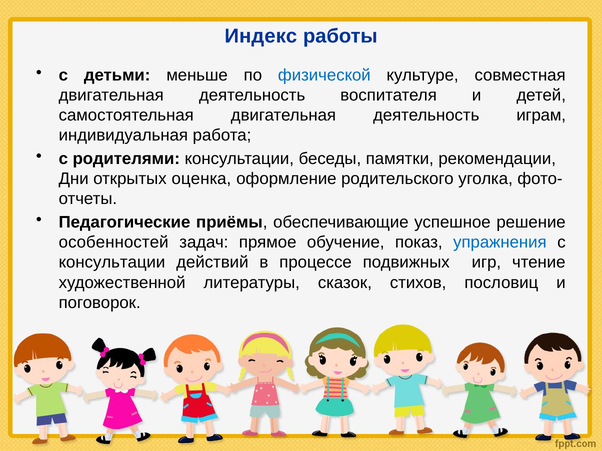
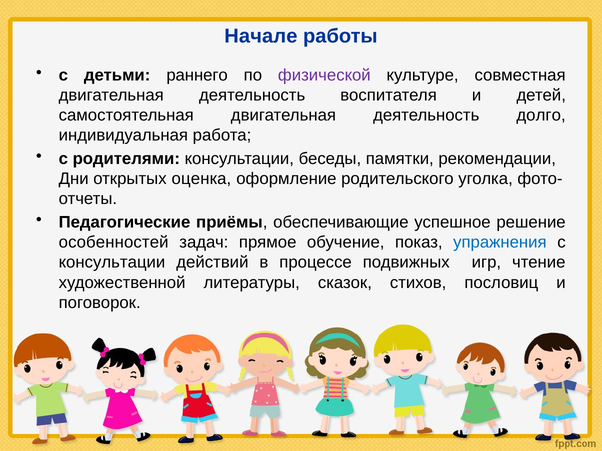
Индекс: Индекс -> Начале
меньше: меньше -> раннего
физической colour: blue -> purple
играм: играм -> долго
